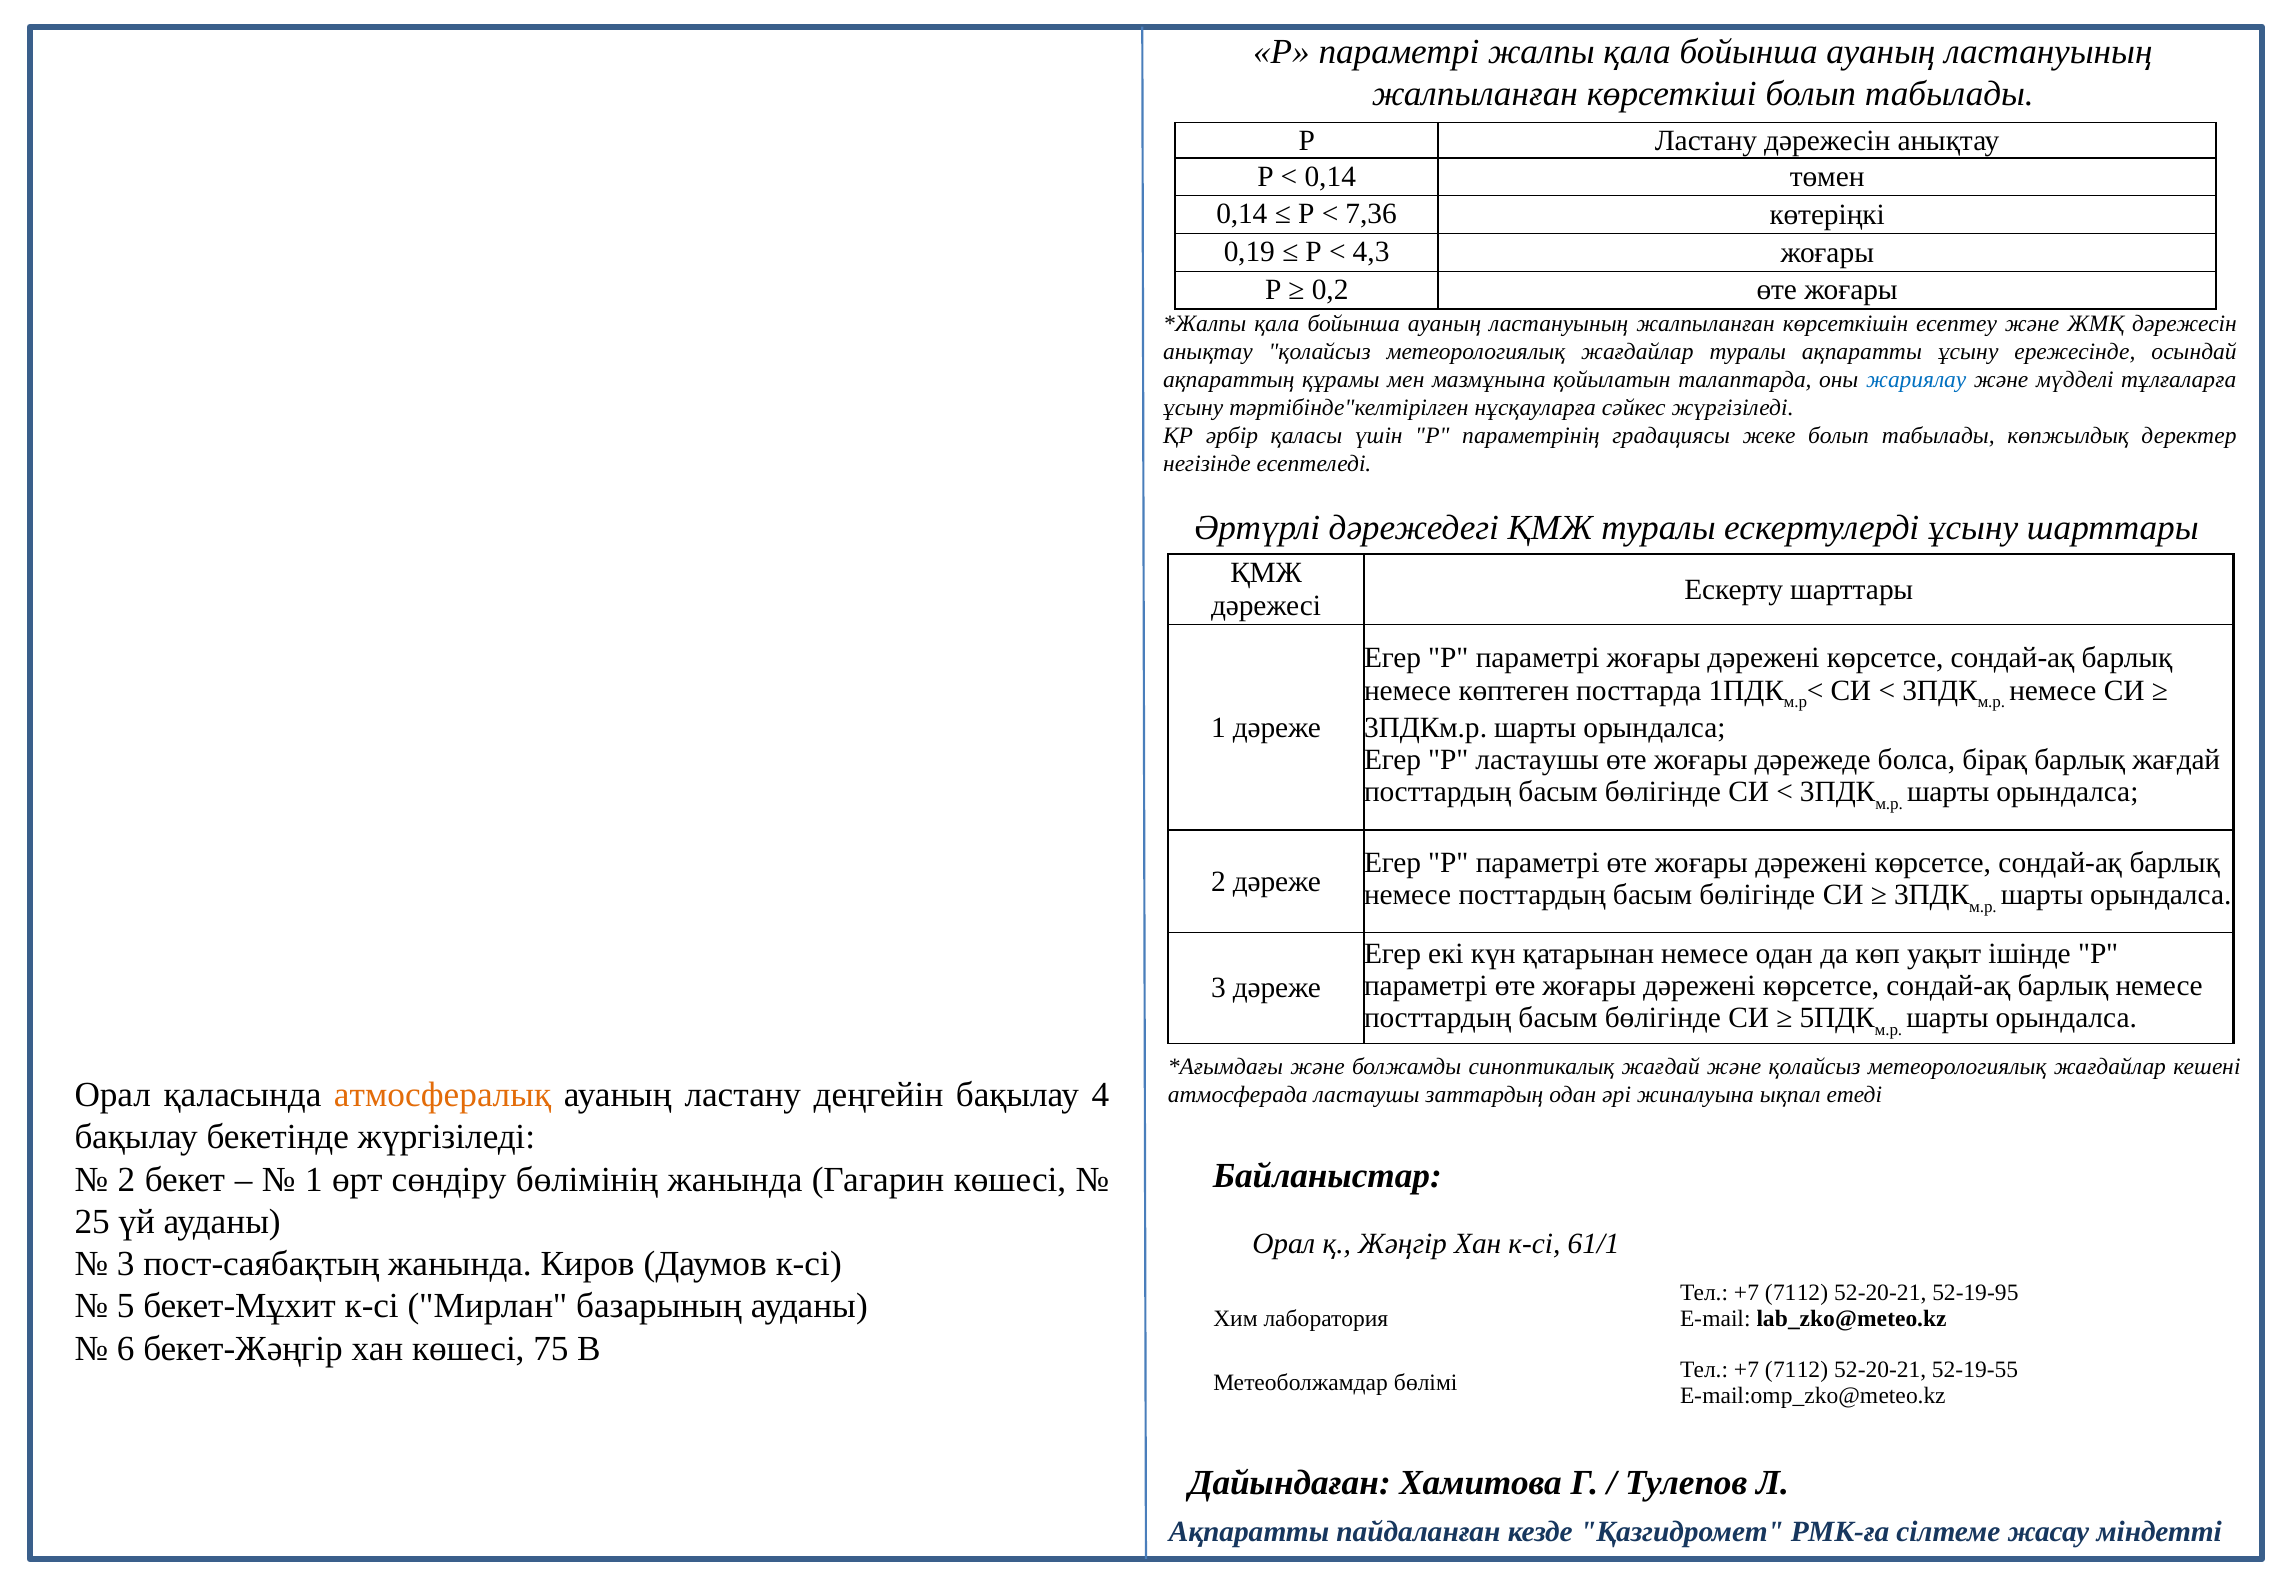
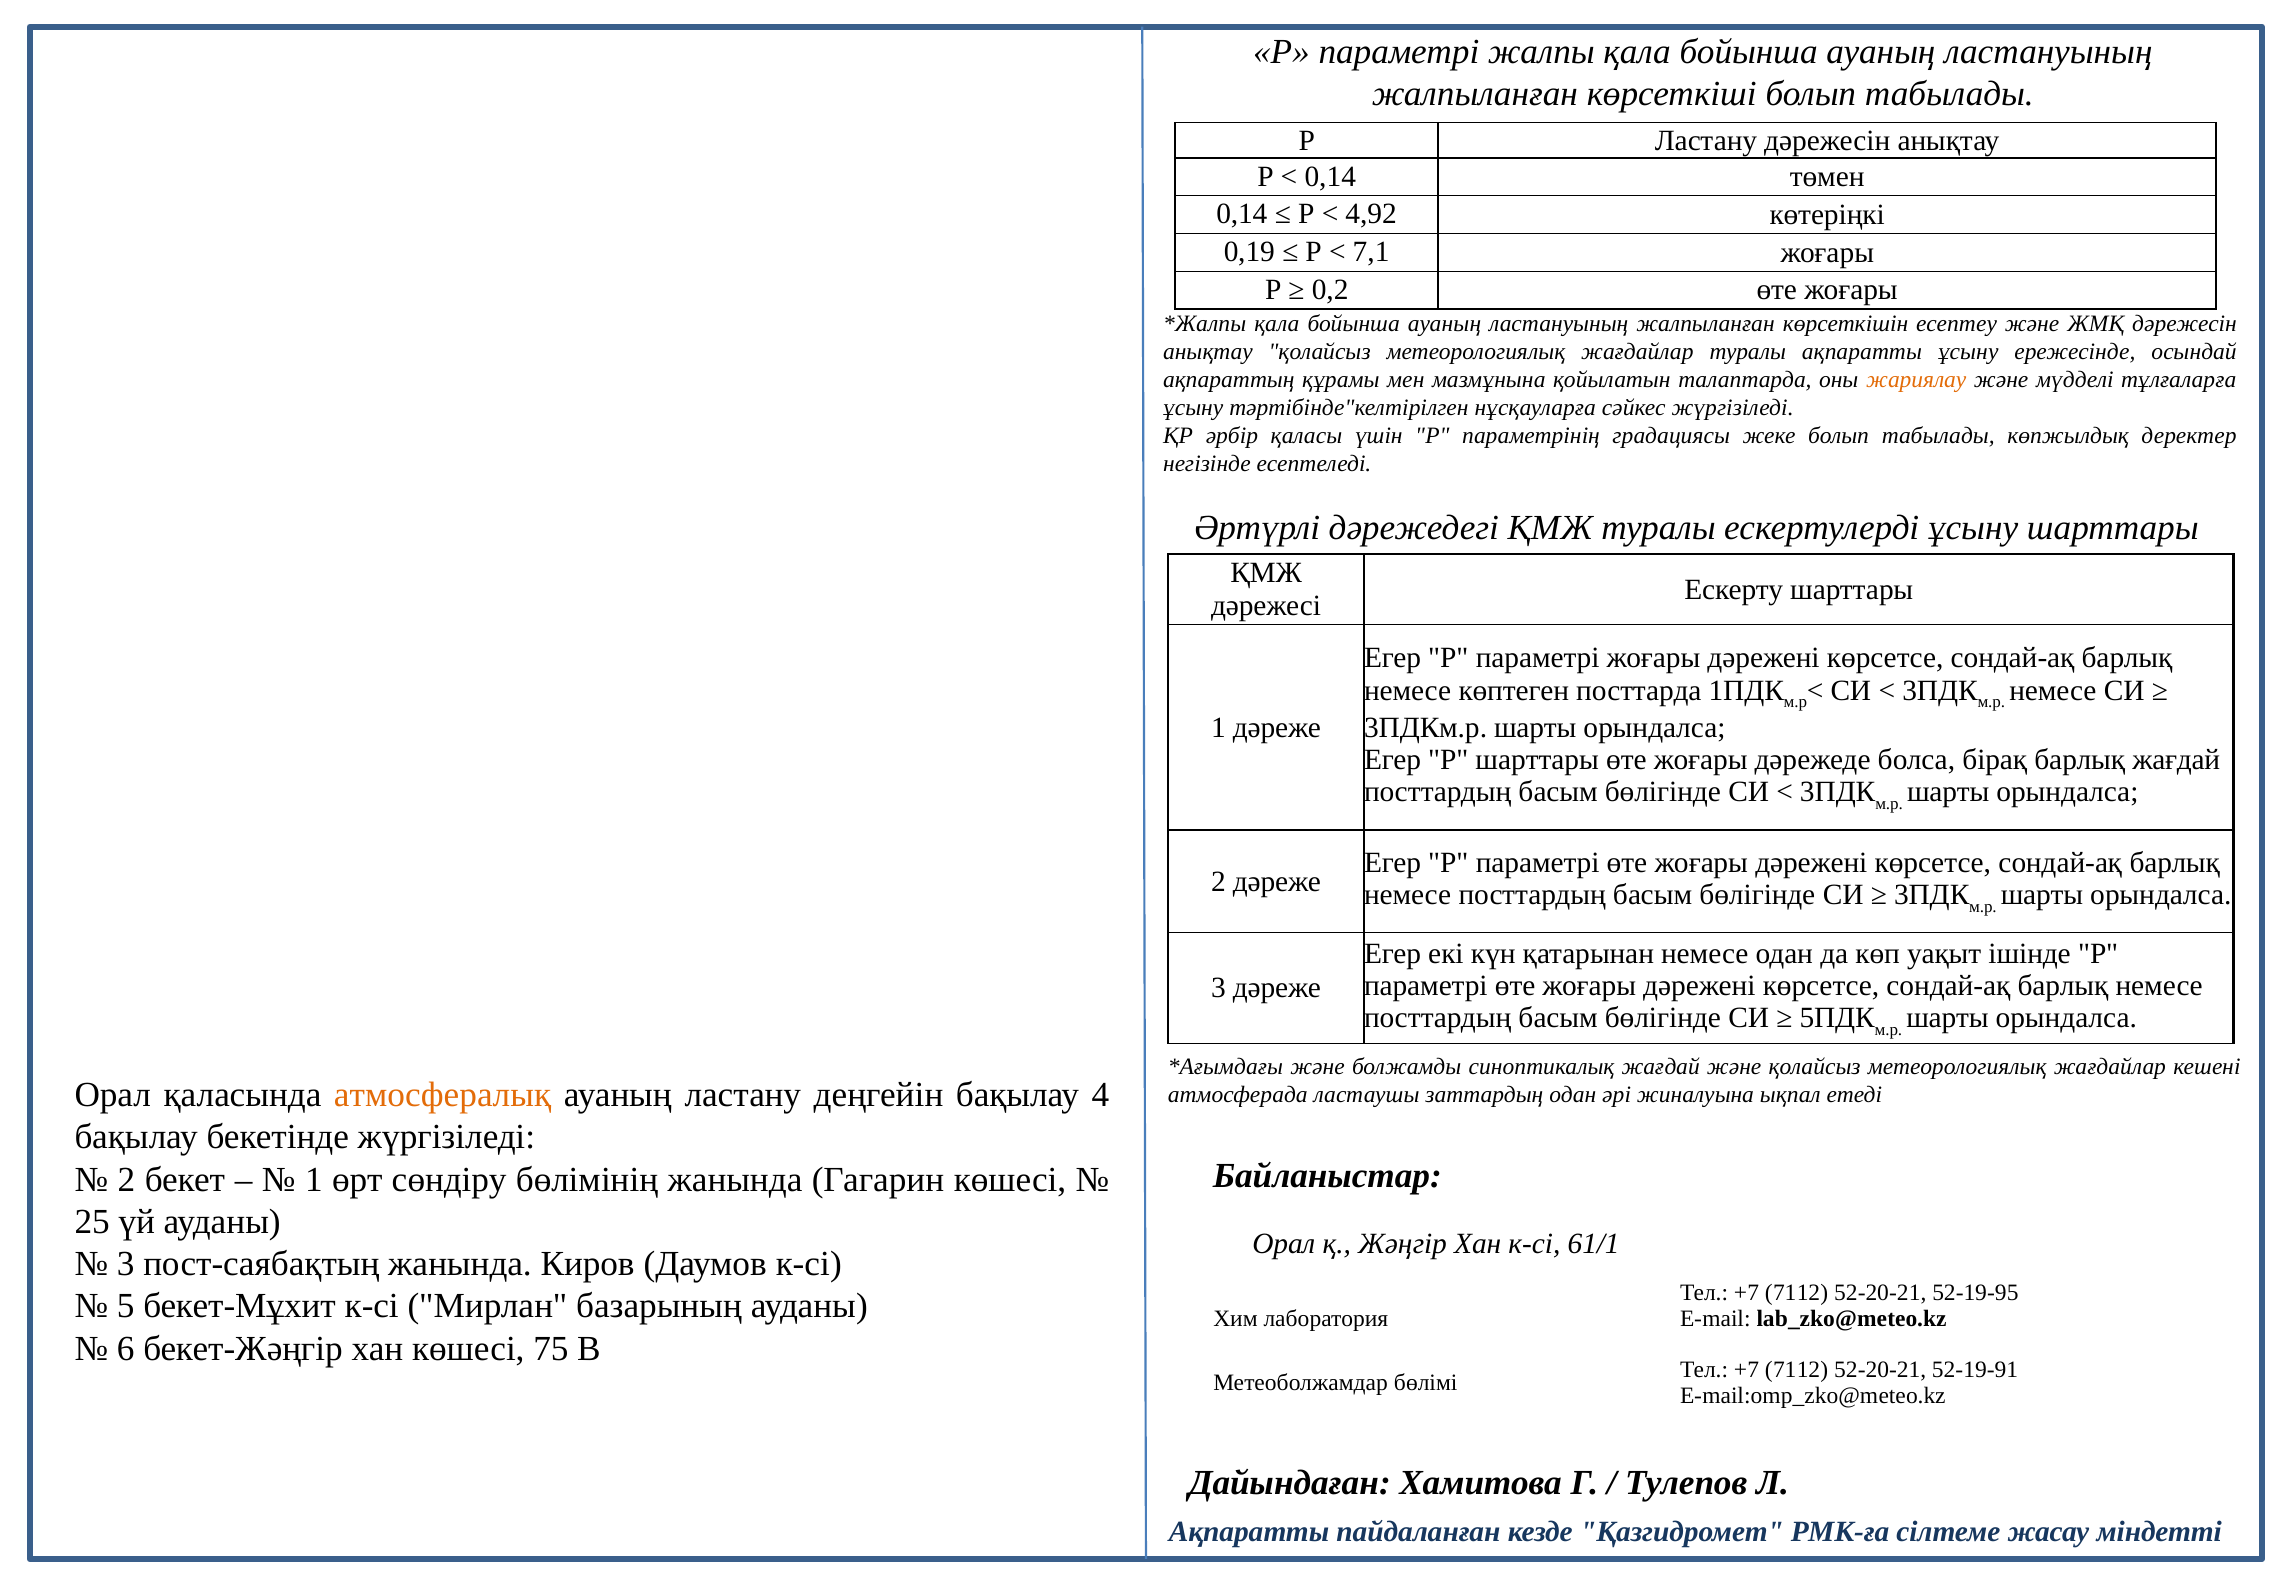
7,36: 7,36 -> 4,92
4,3: 4,3 -> 7,1
жариялау colour: blue -> orange
P ластаушы: ластаушы -> шарттары
52-19-55: 52-19-55 -> 52-19-91
